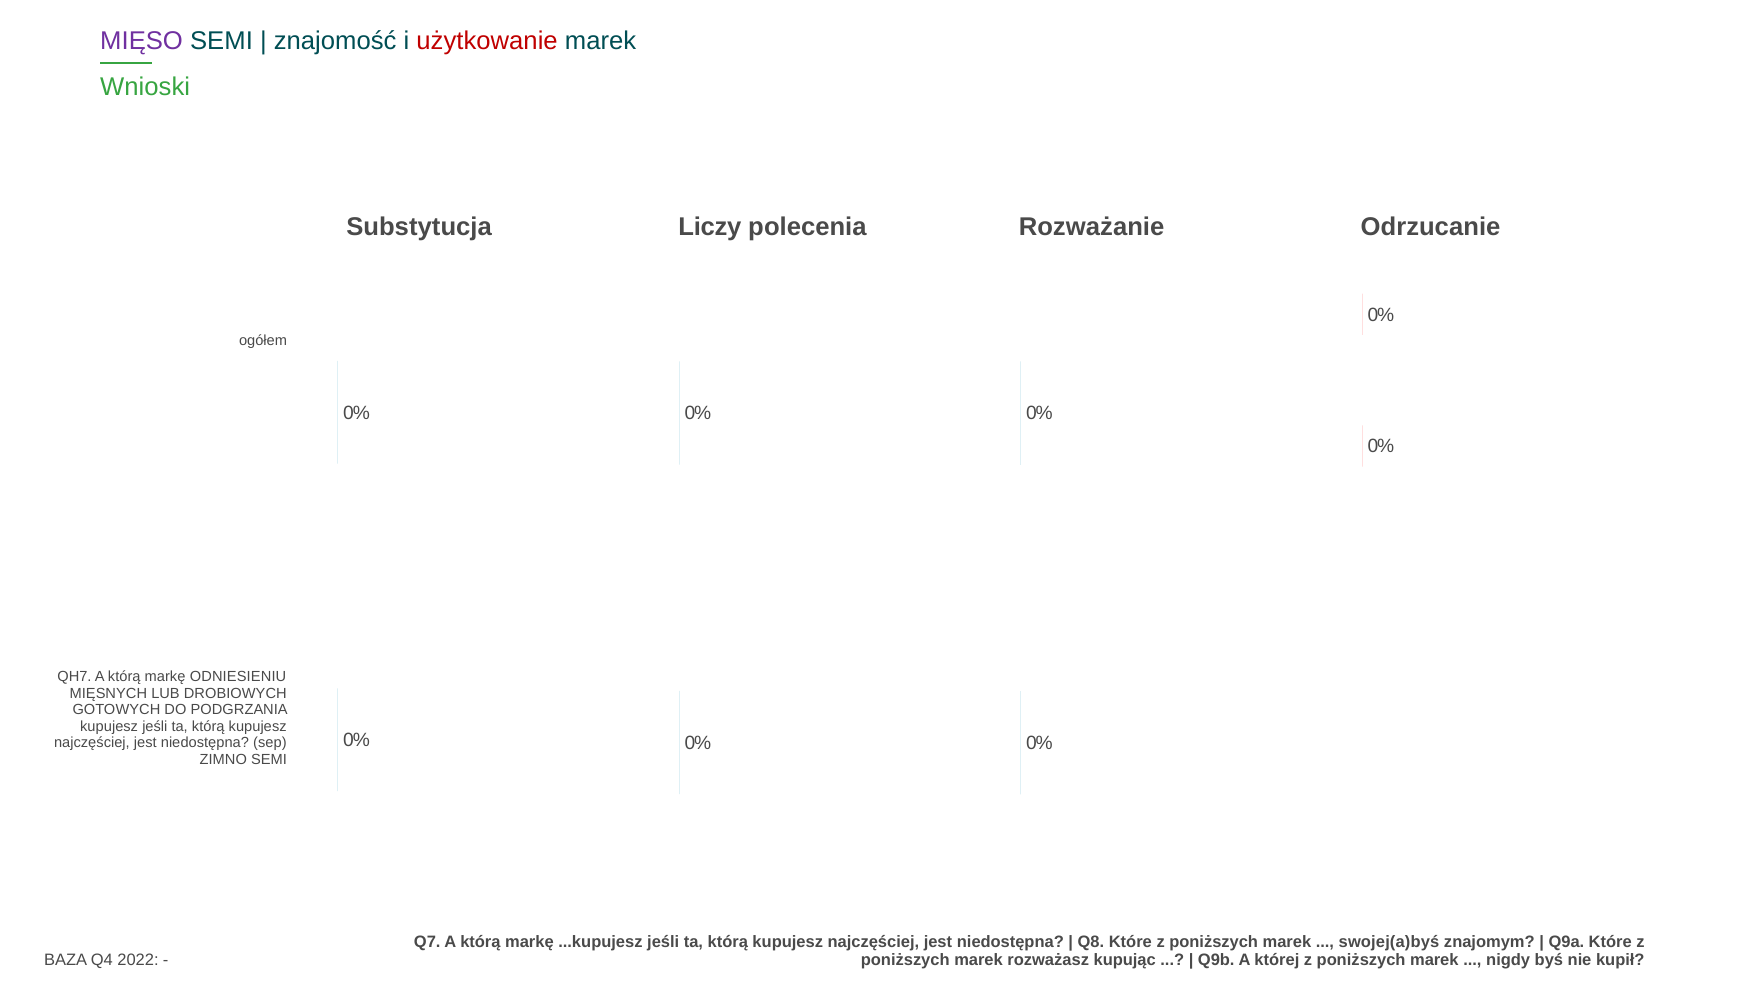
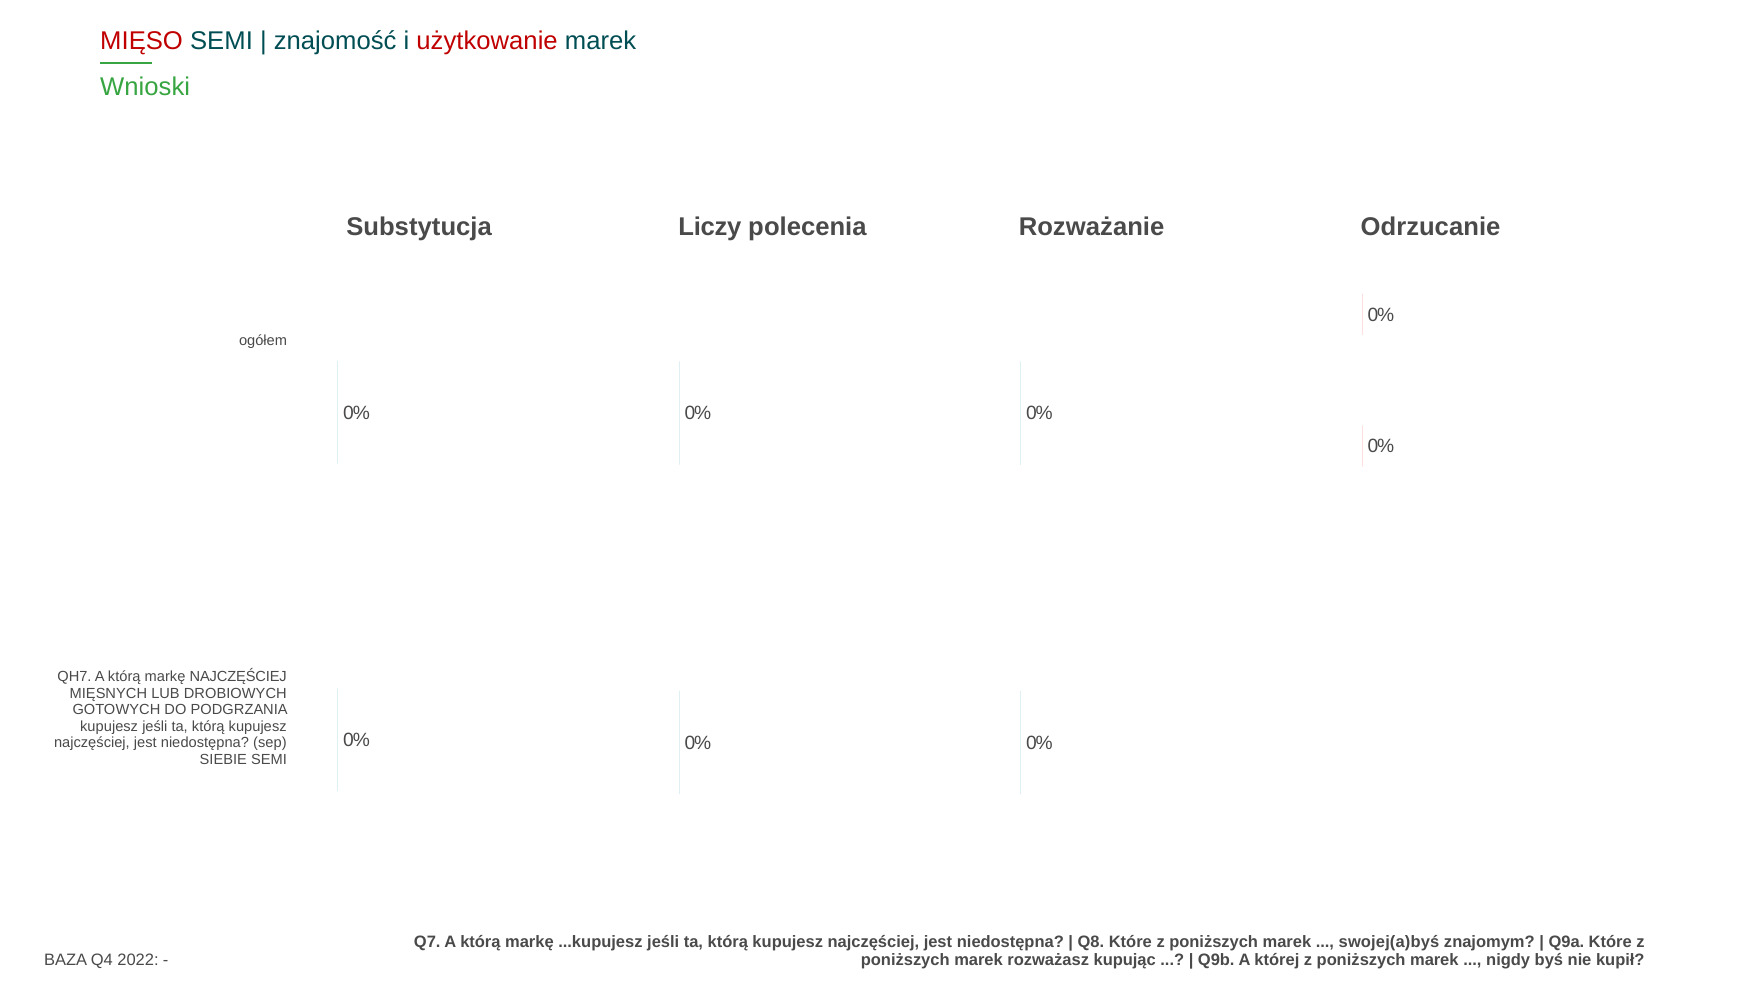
MIĘSO colour: purple -> red
markę ODNIESIENIU: ODNIESIENIU -> NAJCZĘŚCIEJ
ZIMNO: ZIMNO -> SIEBIE
